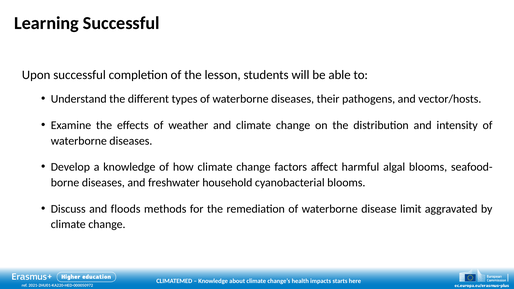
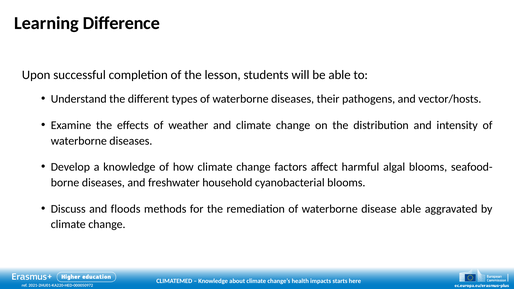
Learning Successful: Successful -> Difference
disease limit: limit -> able
